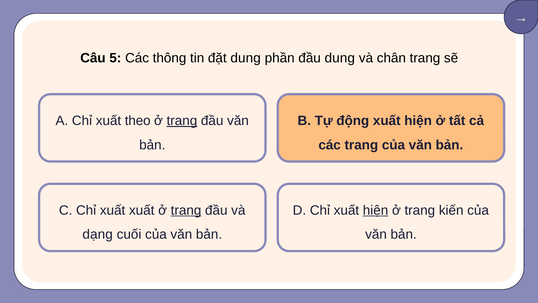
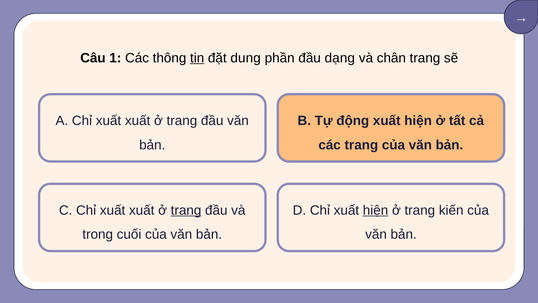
5: 5 -> 1
tin underline: none -> present
đầu dung: dung -> dạng
A Chỉ xuất theo: theo -> xuất
trang at (182, 121) underline: present -> none
dạng: dạng -> trong
